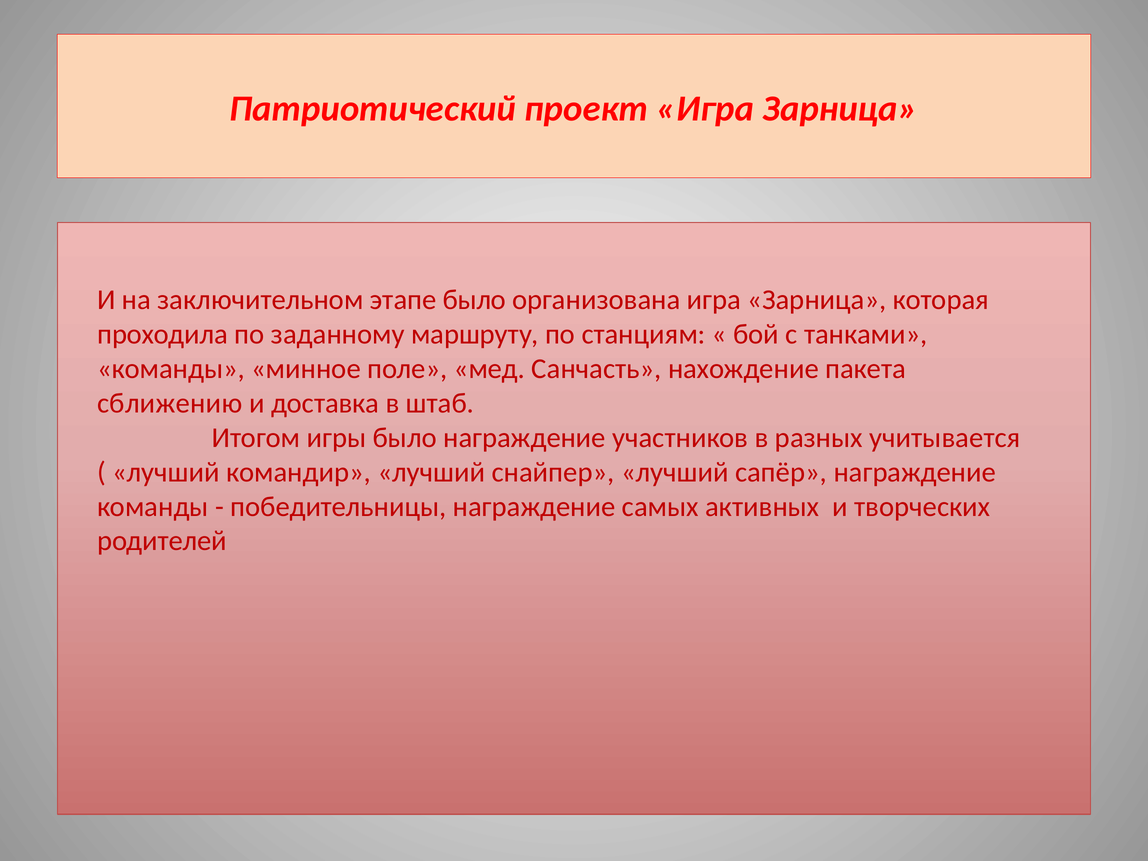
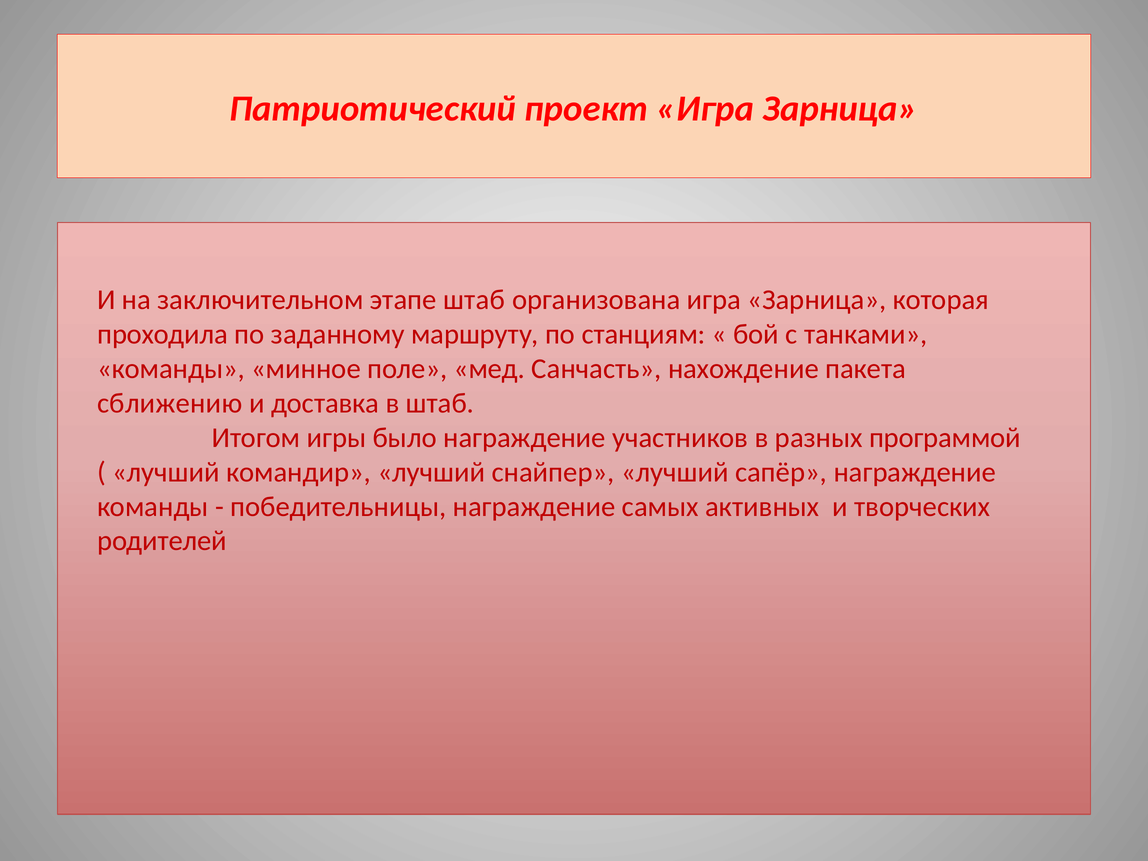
этапе было: было -> штаб
учитывается: учитывается -> программой
